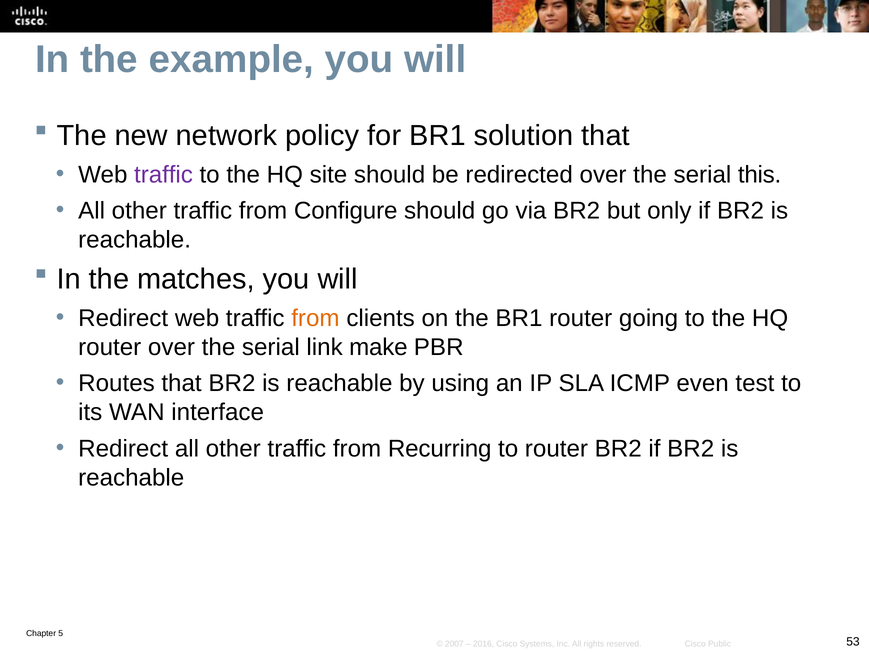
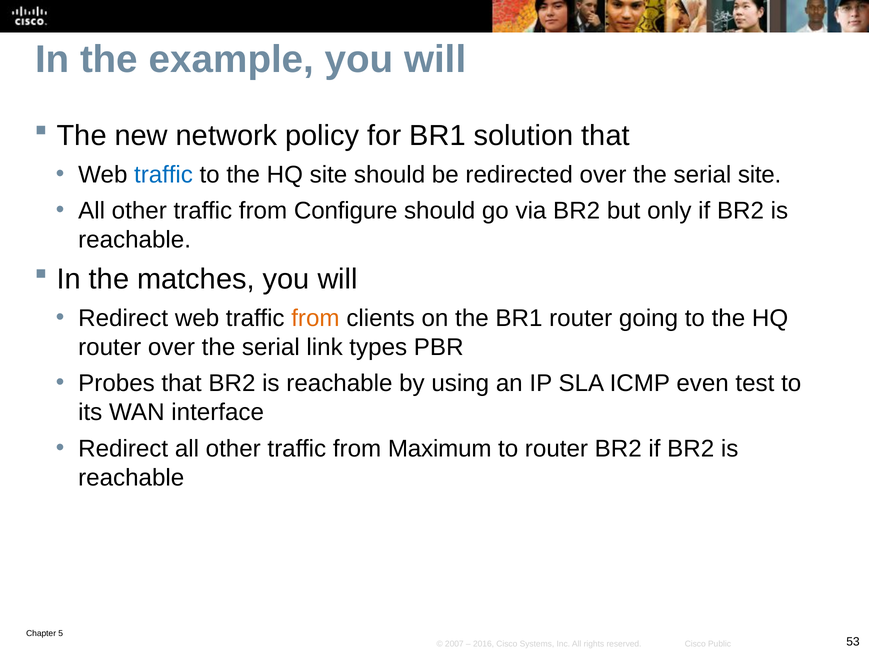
traffic at (163, 175) colour: purple -> blue
serial this: this -> site
make: make -> types
Routes: Routes -> Probes
Recurring: Recurring -> Maximum
